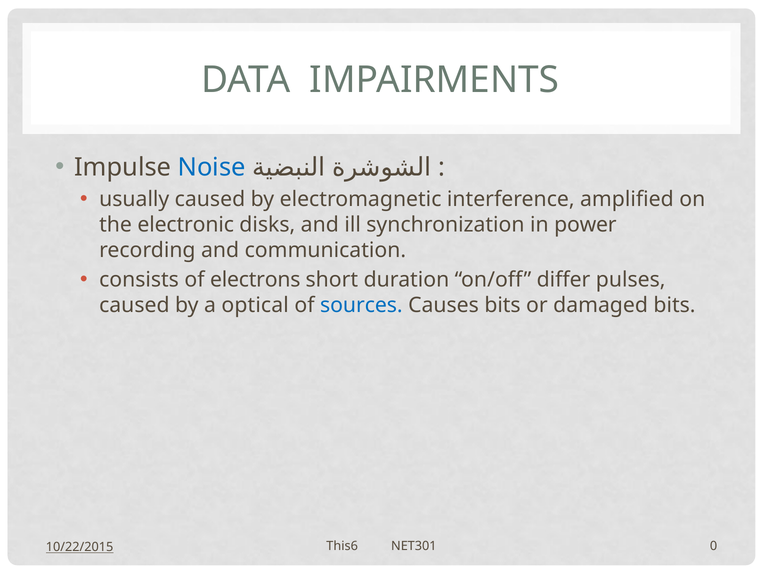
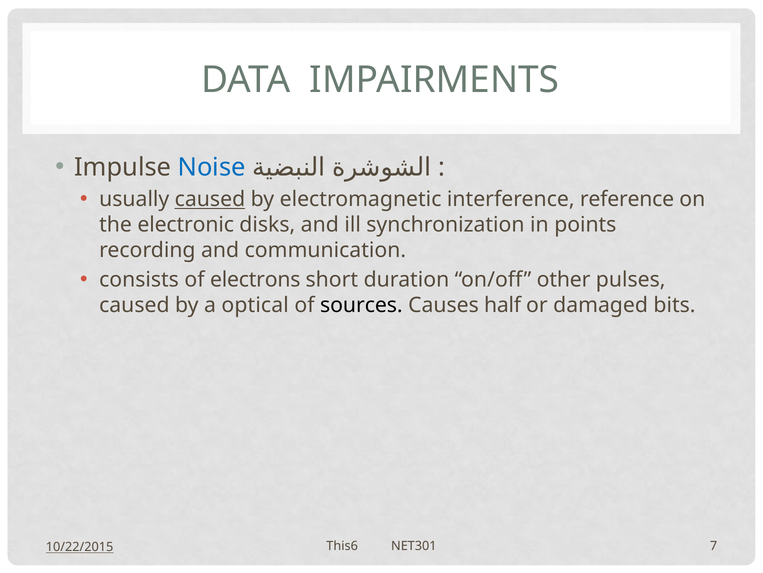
caused at (210, 199) underline: none -> present
amplified: amplified -> reference
power: power -> points
differ: differ -> other
sources colour: blue -> black
Causes bits: bits -> half
0: 0 -> 7
